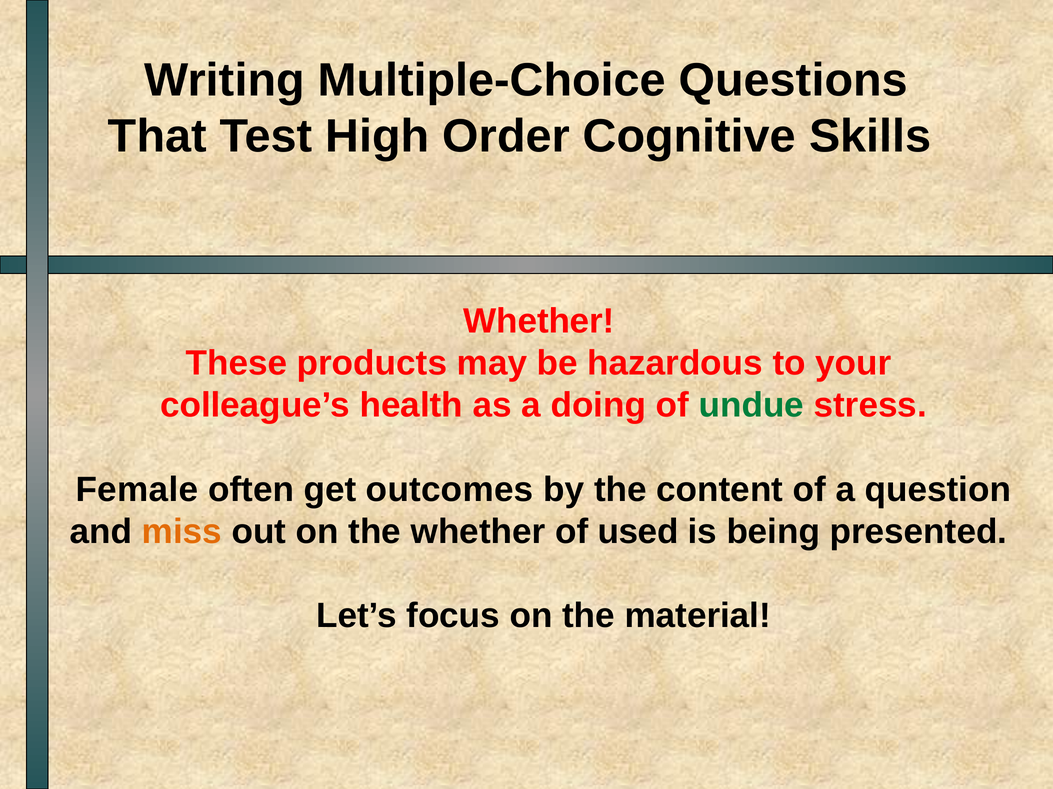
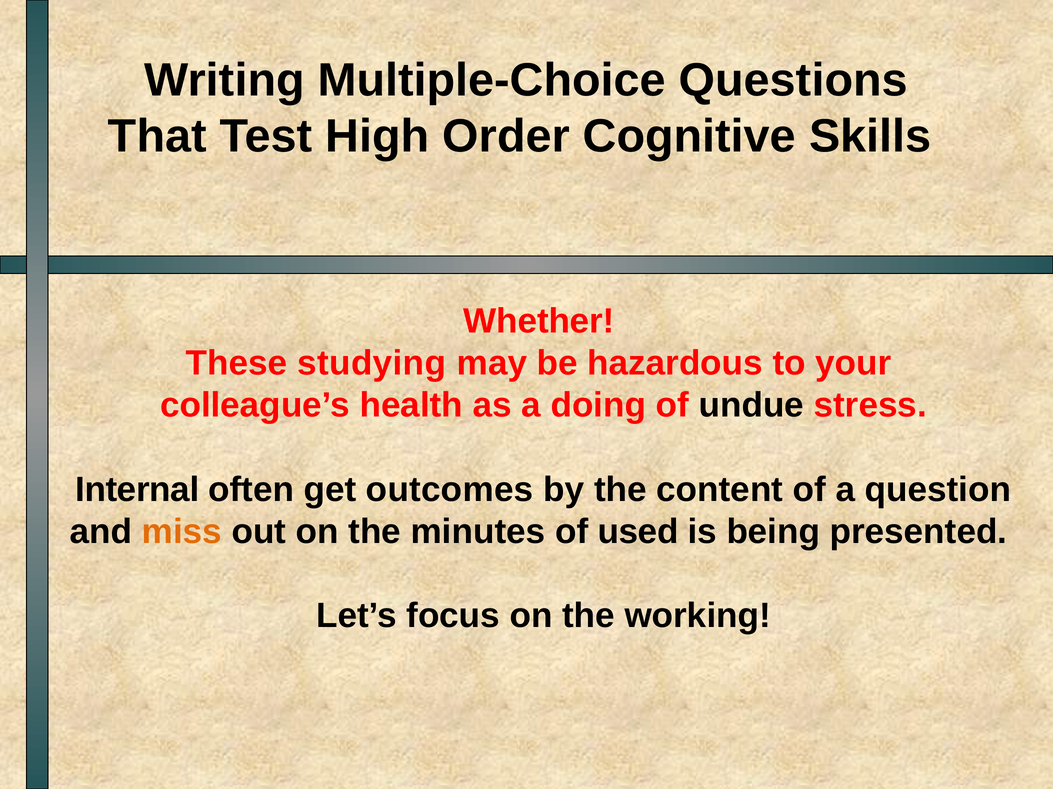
products: products -> studying
undue colour: green -> black
Female: Female -> Internal
the whether: whether -> minutes
material: material -> working
